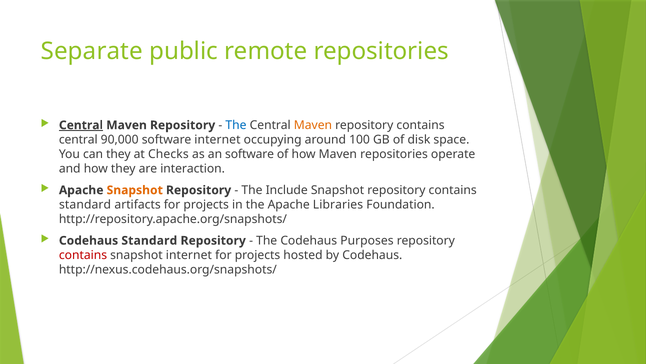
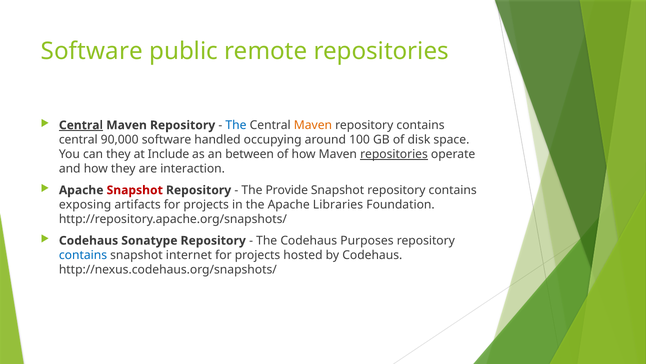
Separate at (92, 51): Separate -> Software
software internet: internet -> handled
Checks: Checks -> Include
an software: software -> between
repositories at (394, 154) underline: none -> present
Snapshot at (135, 190) colour: orange -> red
Include: Include -> Provide
standard at (85, 204): standard -> exposing
Codehaus Standard: Standard -> Sonatype
contains at (83, 255) colour: red -> blue
